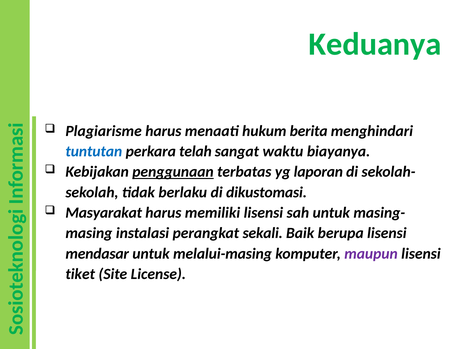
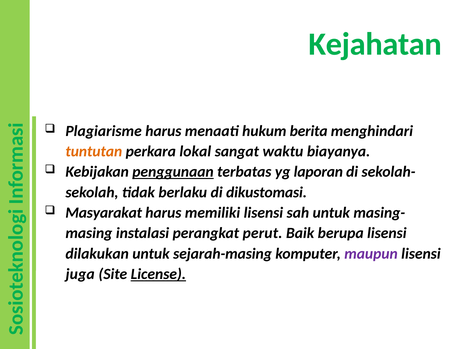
Keduanya: Keduanya -> Kejahatan
tuntutan colour: blue -> orange
telah: telah -> lokal
sekali: sekali -> perut
mendasar: mendasar -> dilakukan
melalui-masing: melalui-masing -> sejarah-masing
tiket: tiket -> juga
License underline: none -> present
